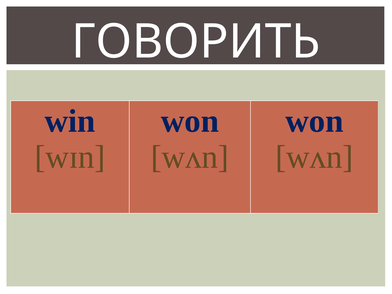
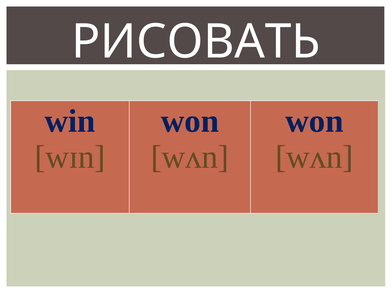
ГОВОРИТЬ: ГОВОРИТЬ -> РИСОВАТЬ
